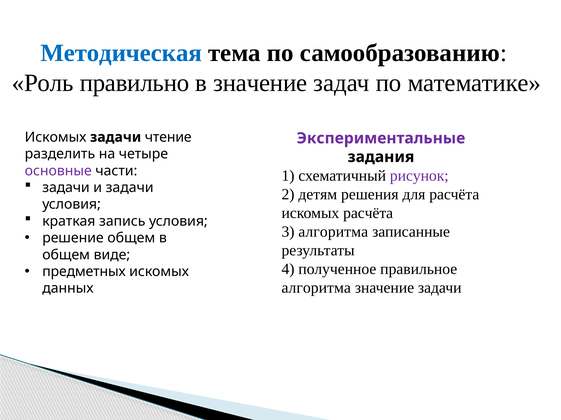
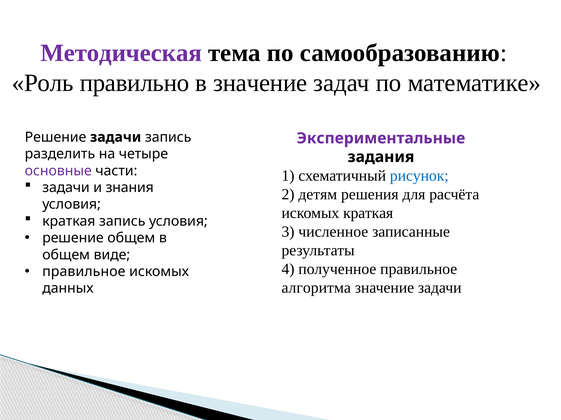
Методическая colour: blue -> purple
Искомых at (56, 137): Искомых -> Решение
задачи чтение: чтение -> запись
рисунок colour: purple -> blue
и задачи: задачи -> знания
искомых расчёта: расчёта -> краткая
3 алгоритма: алгоритма -> численное
предметных at (84, 272): предметных -> правильное
